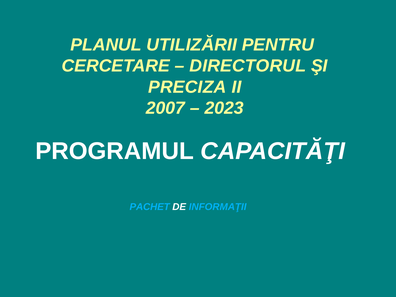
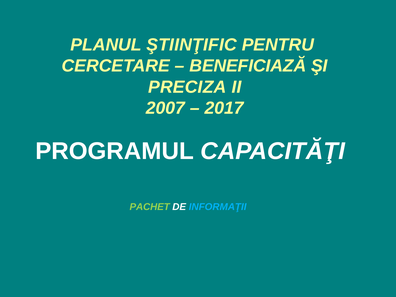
UTILIZĂRII: UTILIZĂRII -> ŞTIINŢIFIC
DIRECTORUL: DIRECTORUL -> BENEFICIAZĂ
2023: 2023 -> 2017
PACHET colour: light blue -> light green
